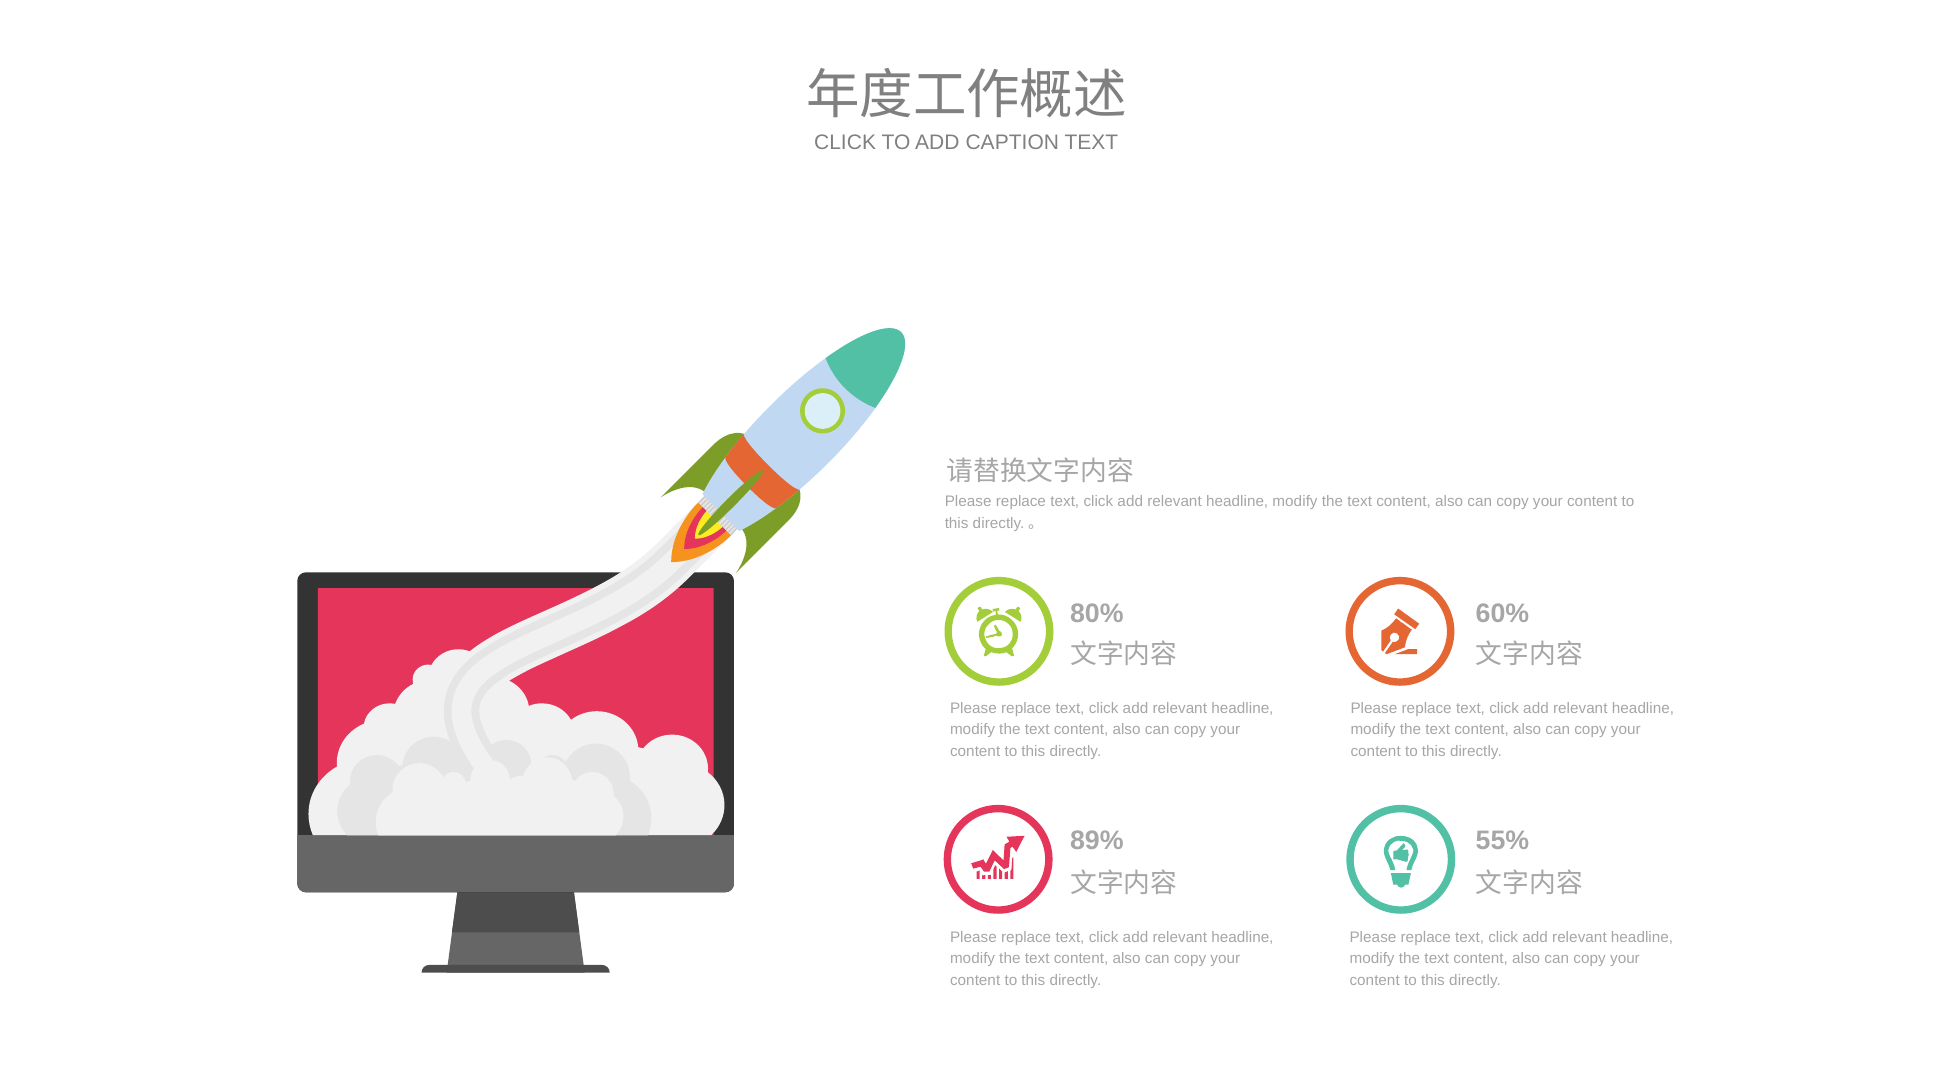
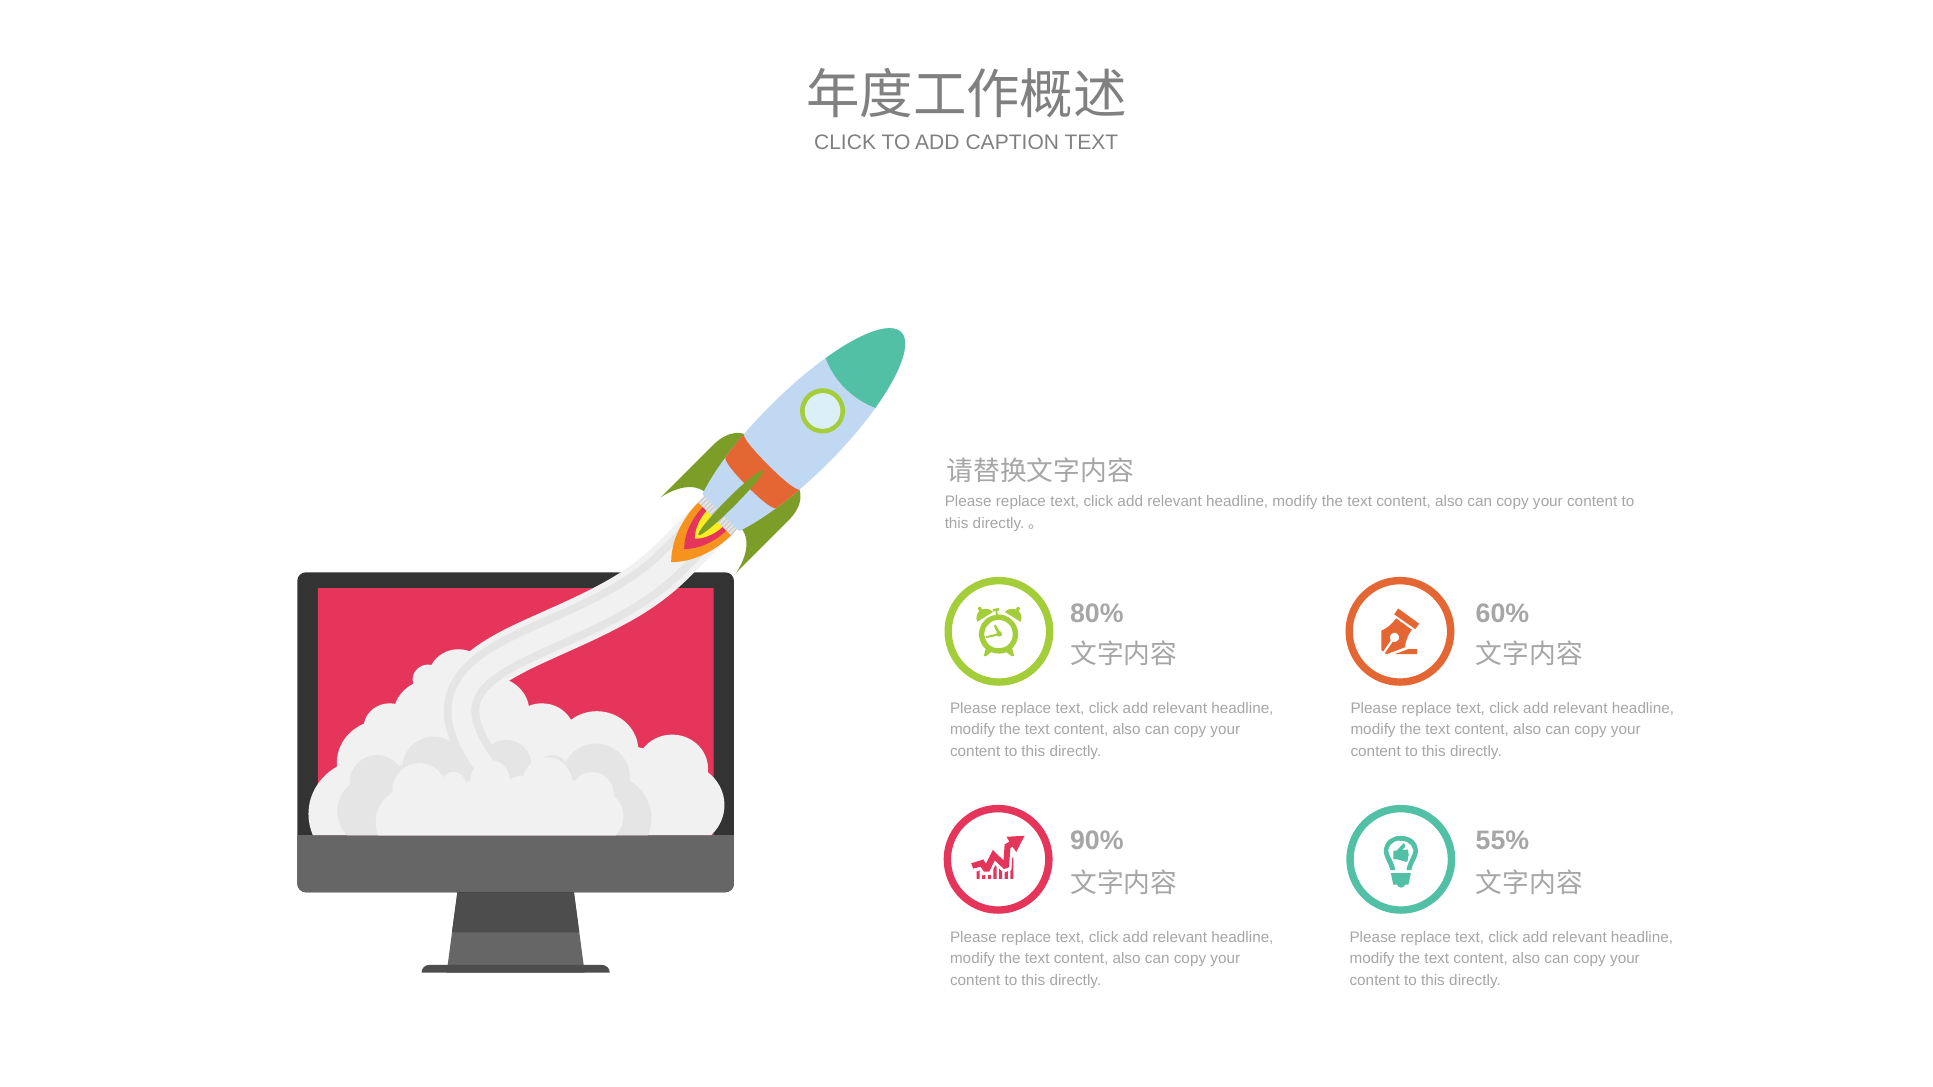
89%: 89% -> 90%
